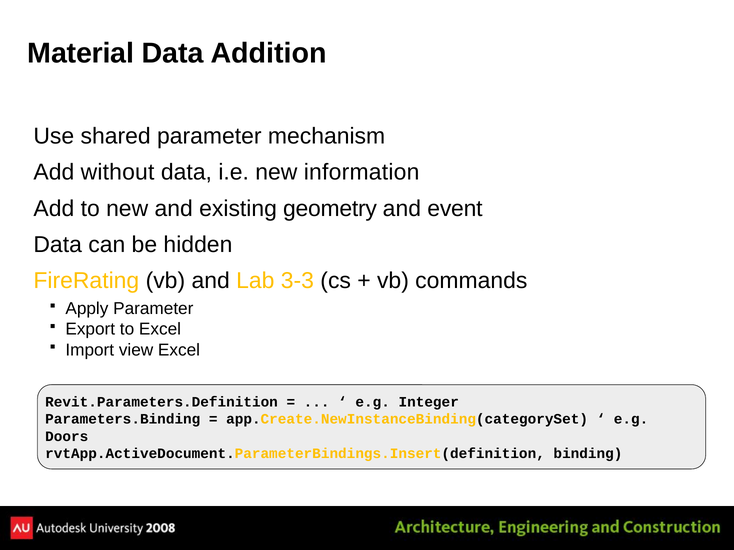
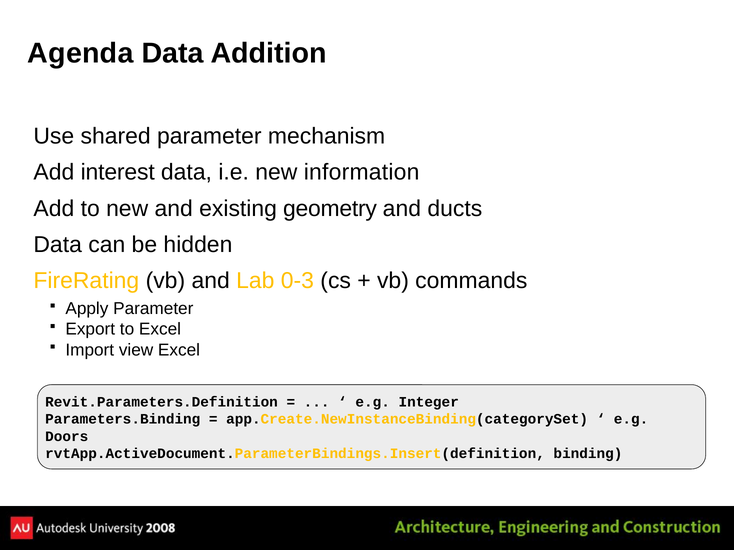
Material: Material -> Agenda
without: without -> interest
event: event -> ducts
3-3: 3-3 -> 0-3
